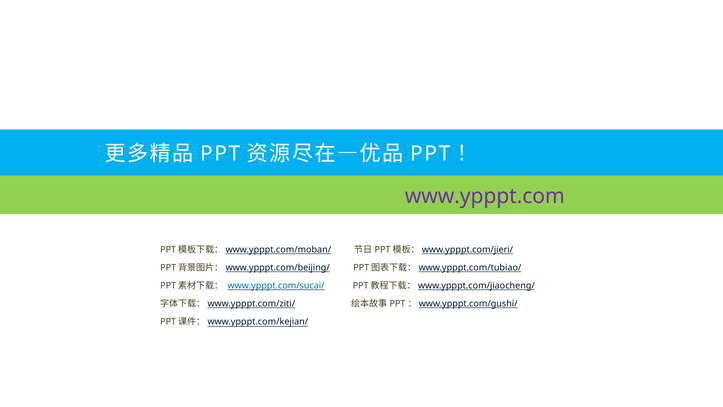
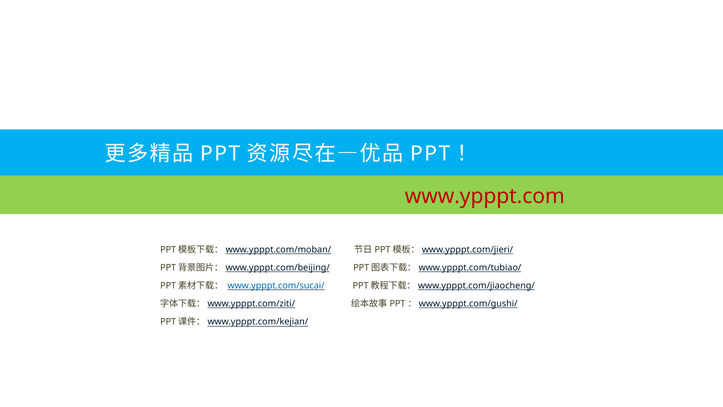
www.ypppt.com colour: purple -> red
